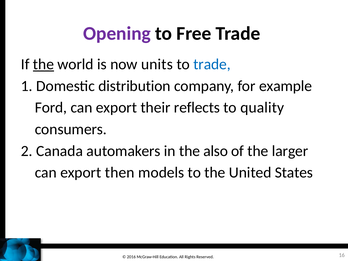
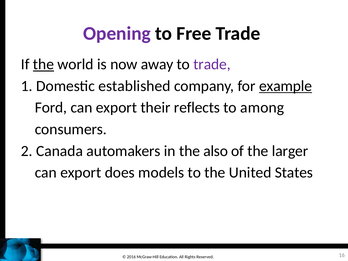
units: units -> away
trade at (212, 64) colour: blue -> purple
distribution: distribution -> established
example underline: none -> present
quality: quality -> among
then: then -> does
